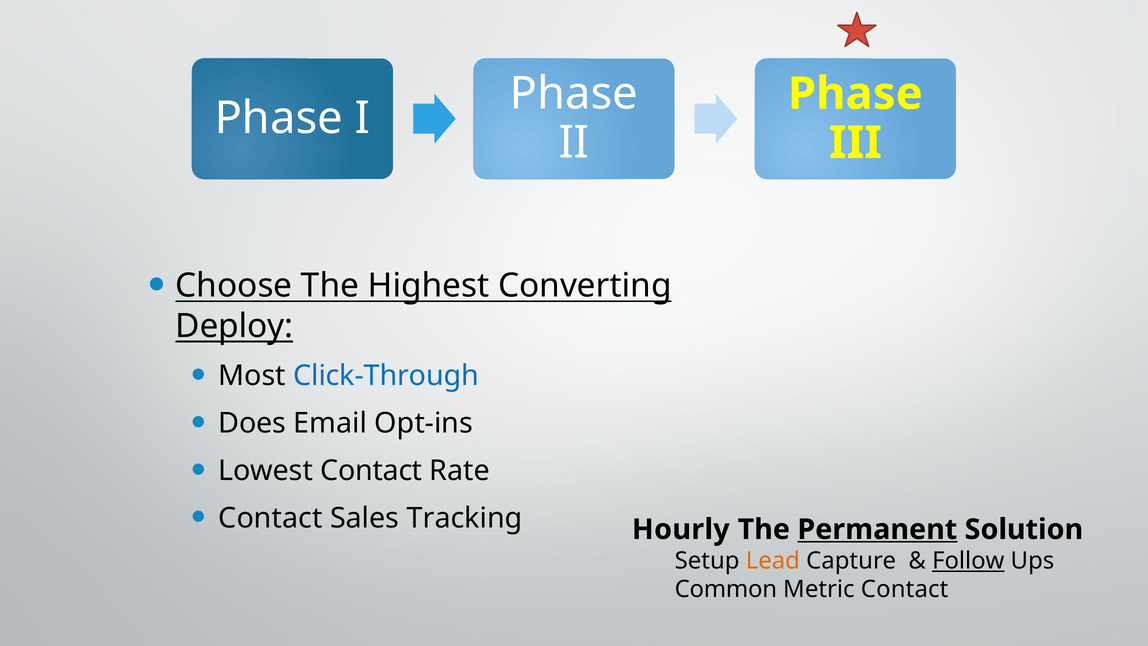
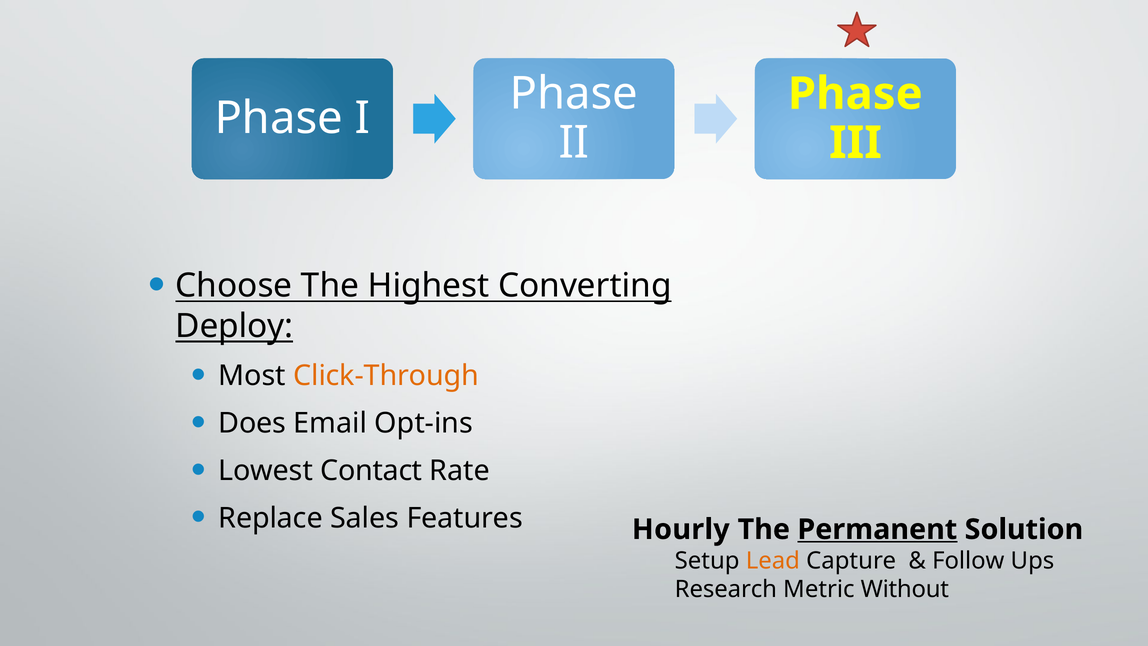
Click-Through colour: blue -> orange
Contact at (270, 518): Contact -> Replace
Tracking: Tracking -> Features
Follow underline: present -> none
Common: Common -> Research
Metric Contact: Contact -> Without
